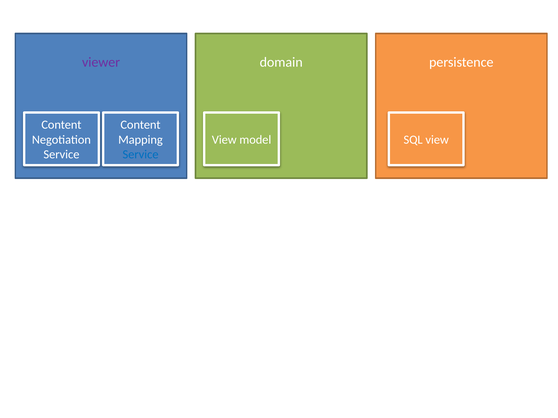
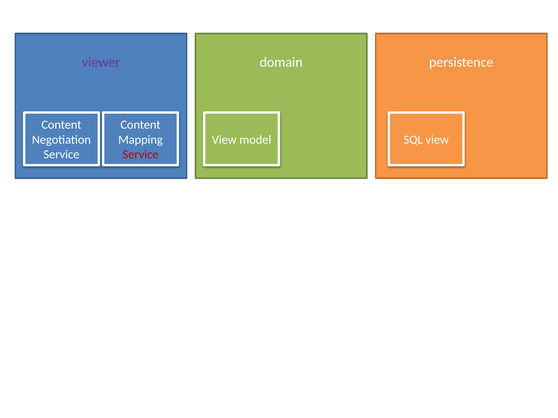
Service at (141, 155) colour: blue -> red
